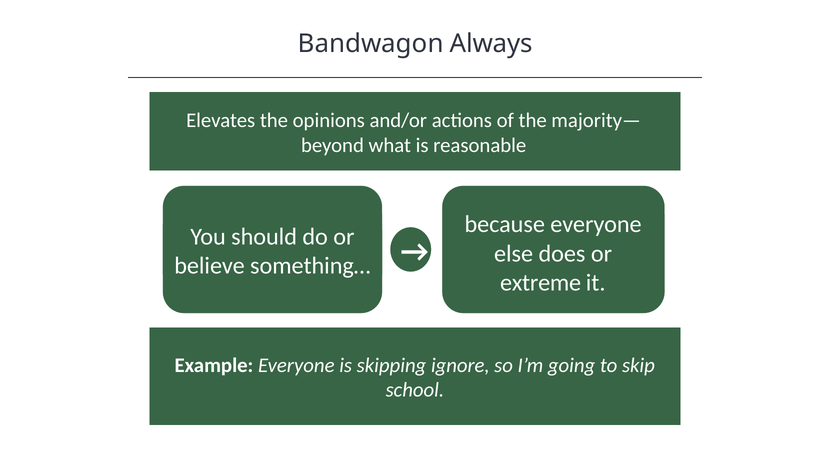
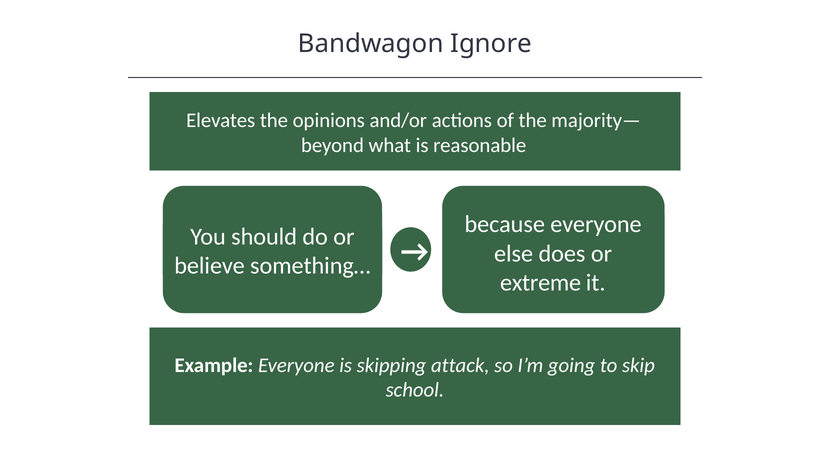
Always: Always -> Ignore
ignore: ignore -> attack
